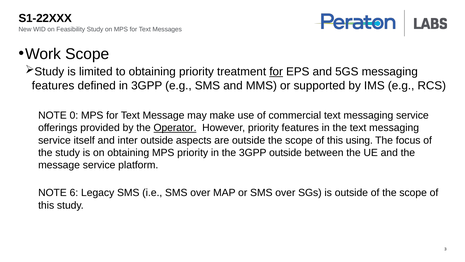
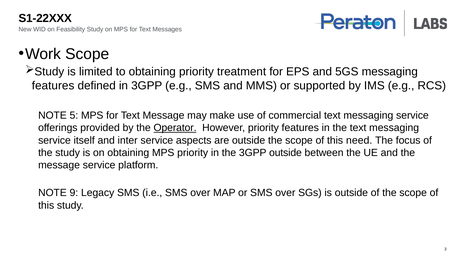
for at (276, 71) underline: present -> none
0: 0 -> 5
inter outside: outside -> service
using: using -> need
6: 6 -> 9
